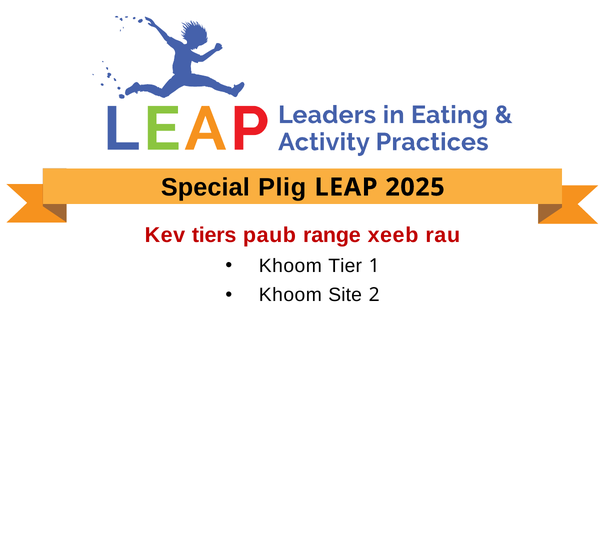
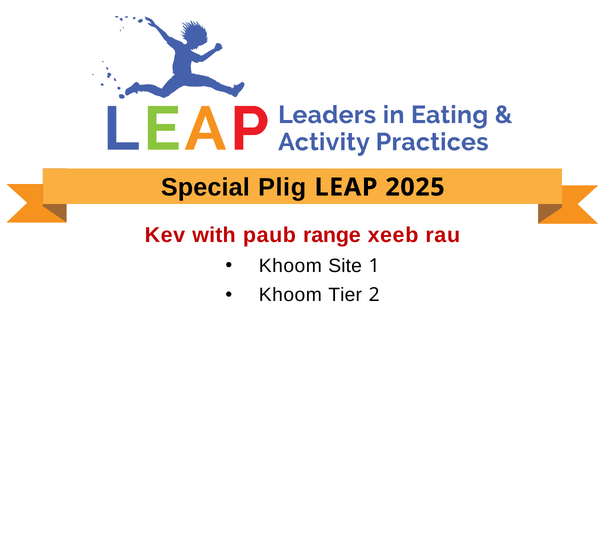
tiers: tiers -> with
Tier: Tier -> Site
Site: Site -> Tier
